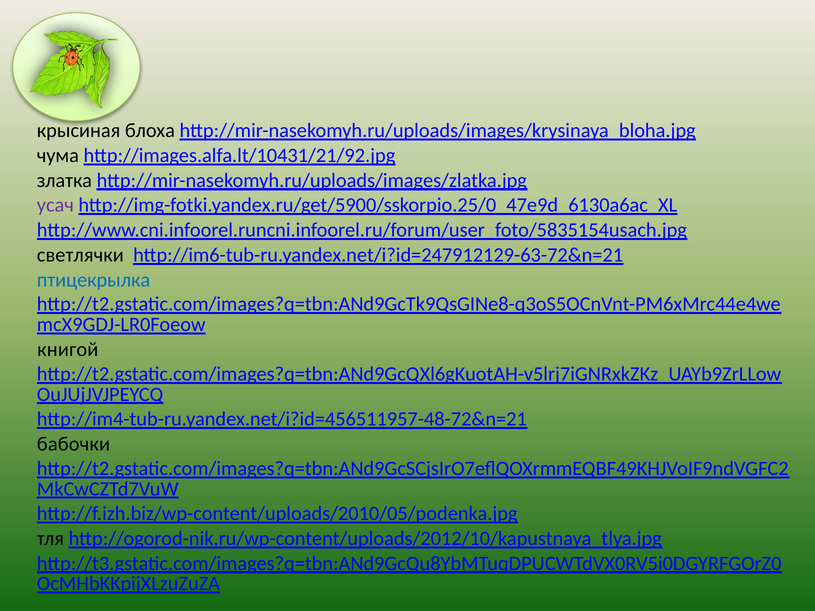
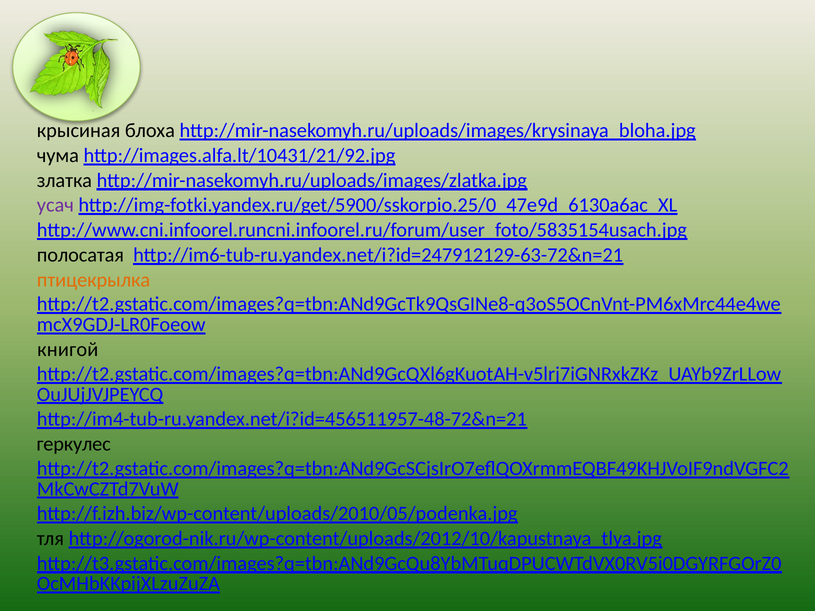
светлячки: светлячки -> полосатая
птицекрылка colour: blue -> orange
бабочки: бабочки -> геркулес
